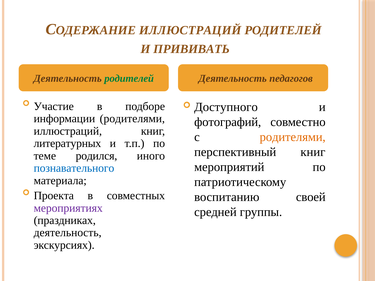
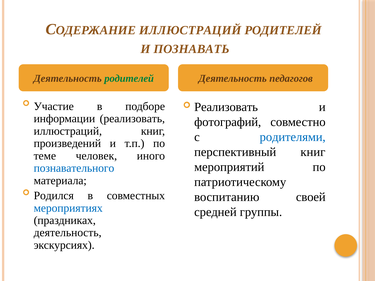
ПРИВИВАТЬ: ПРИВИВАТЬ -> ПОЗНАВАТЬ
Доступного at (226, 107): Доступного -> Реализовать
информации родителями: родителями -> реализовать
родителями at (293, 137) colour: orange -> blue
литературных: литературных -> произведений
родился: родился -> человек
Проекта: Проекта -> Родился
мероприятиях colour: purple -> blue
